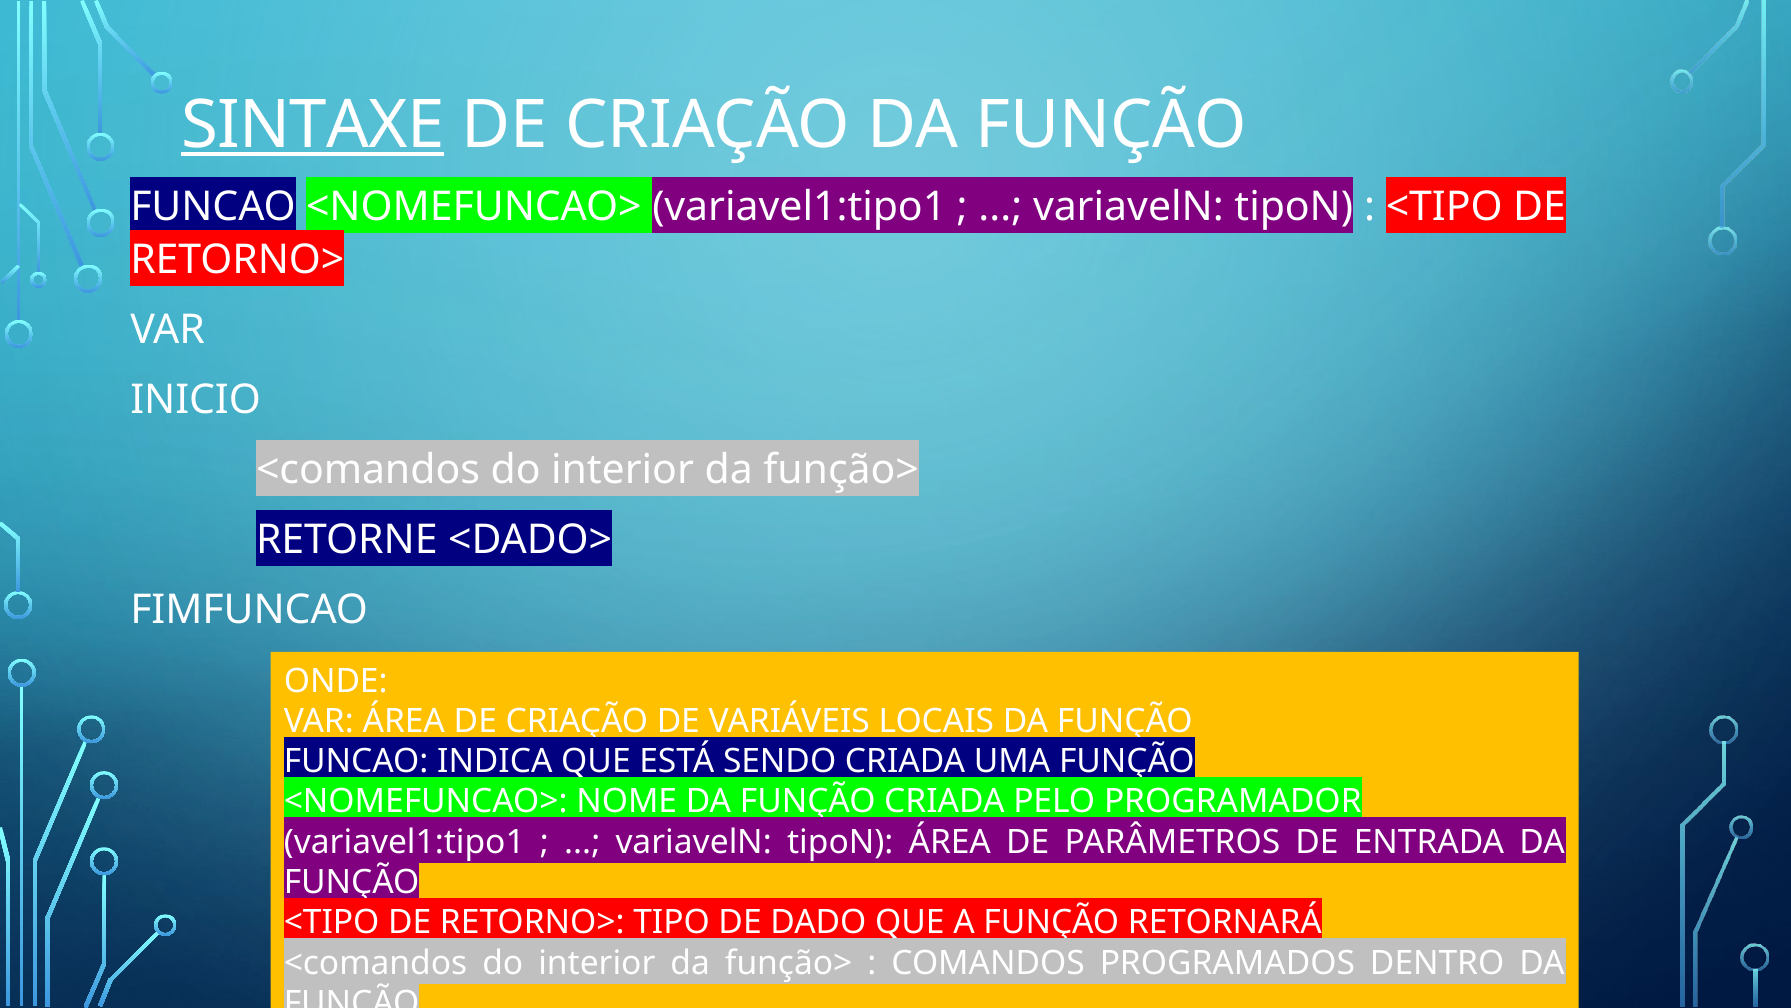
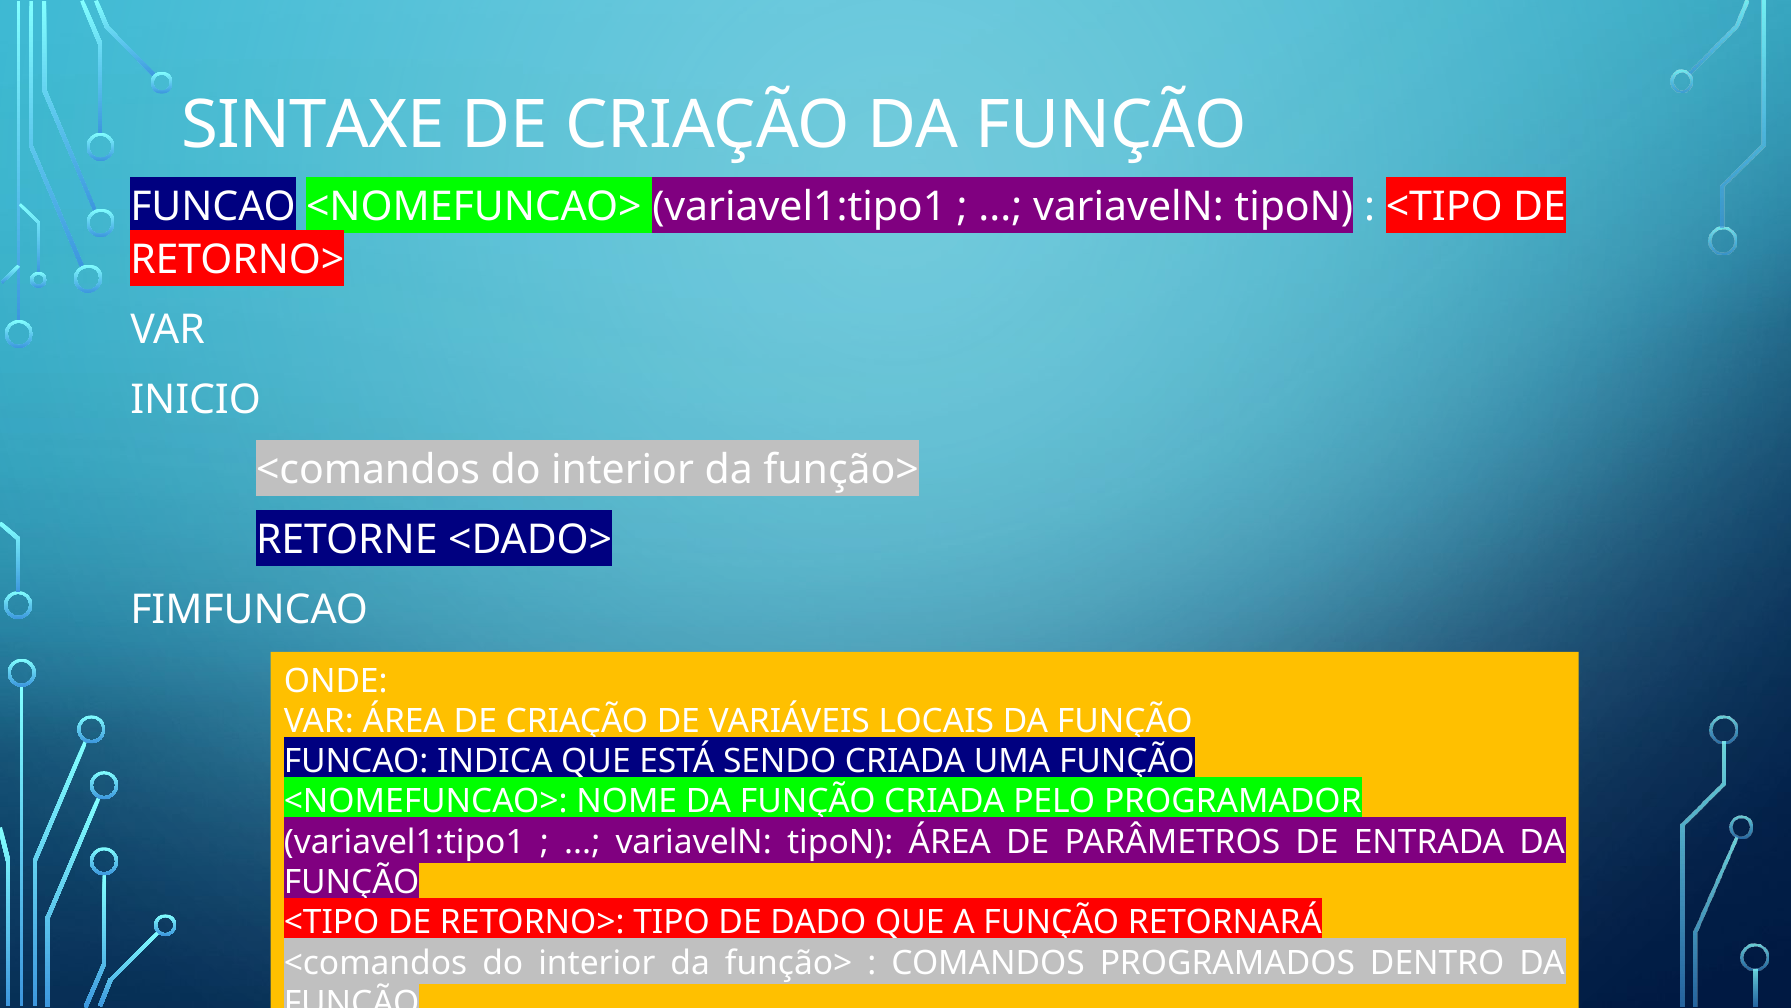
SINTAXE underline: present -> none
